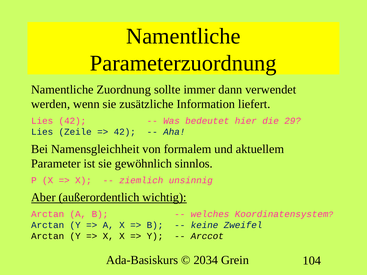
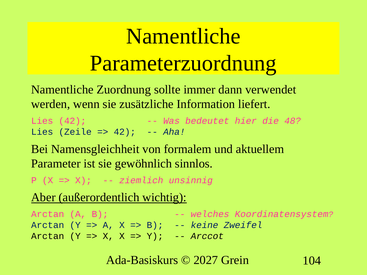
29: 29 -> 48
2034: 2034 -> 2027
